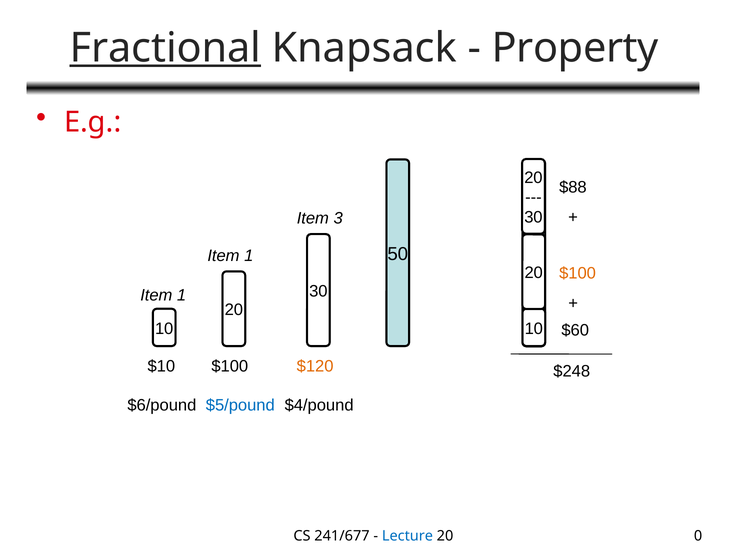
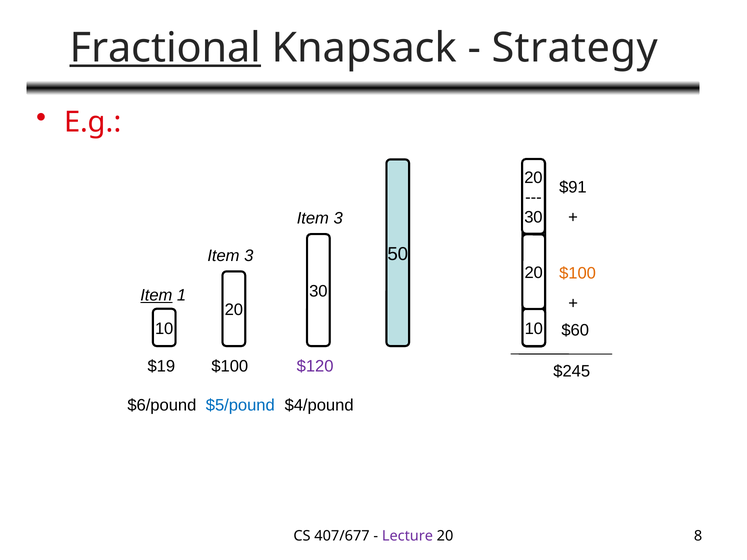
Property: Property -> Strategy
$88: $88 -> $91
1 at (249, 256): 1 -> 3
Item at (156, 295) underline: none -> present
$10: $10 -> $19
$120 colour: orange -> purple
$248: $248 -> $245
241/677: 241/677 -> 407/677
Lecture colour: blue -> purple
0: 0 -> 8
